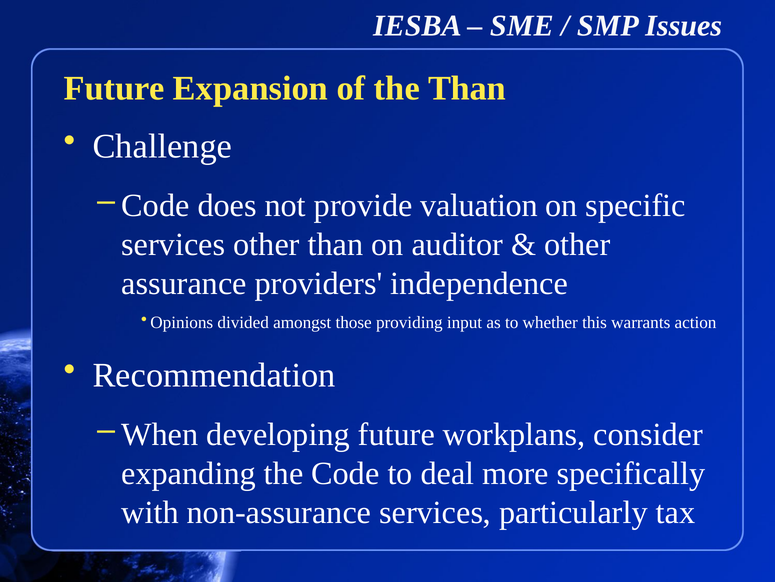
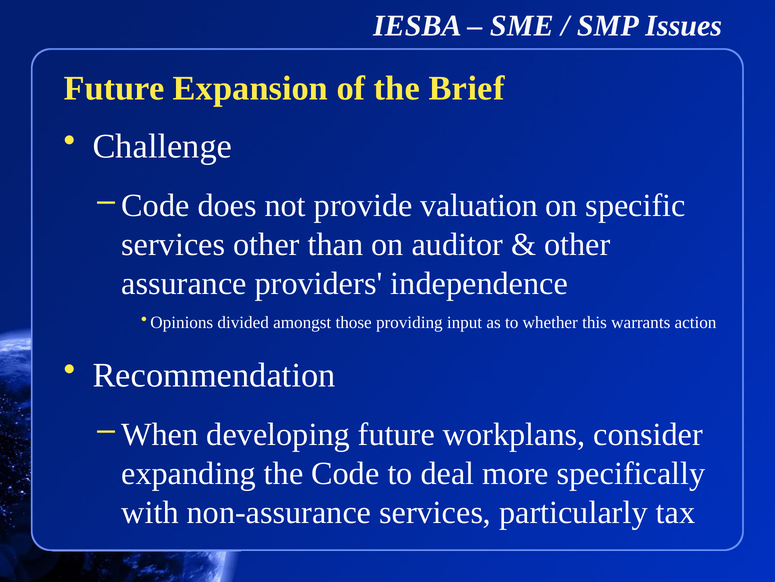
the Than: Than -> Brief
